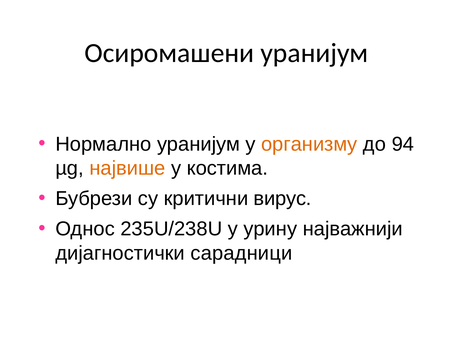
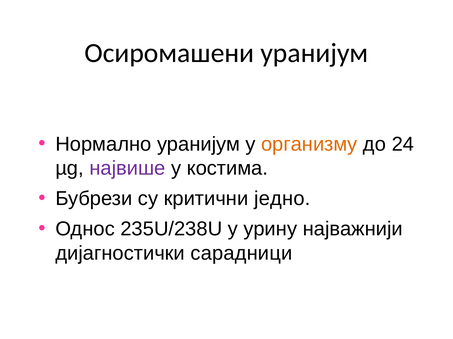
94: 94 -> 24
највише colour: orange -> purple
вирус: вирус -> једно
